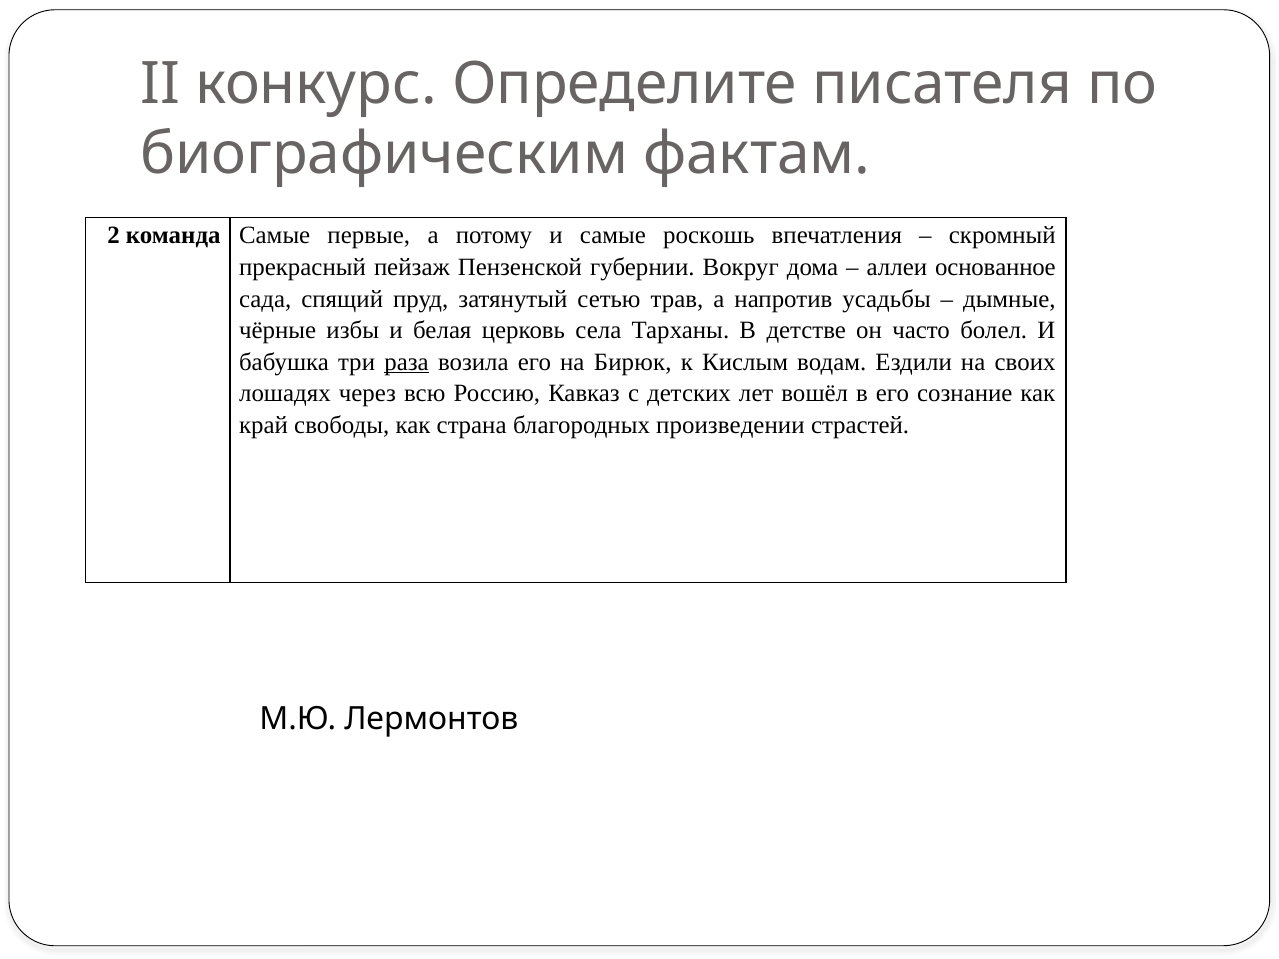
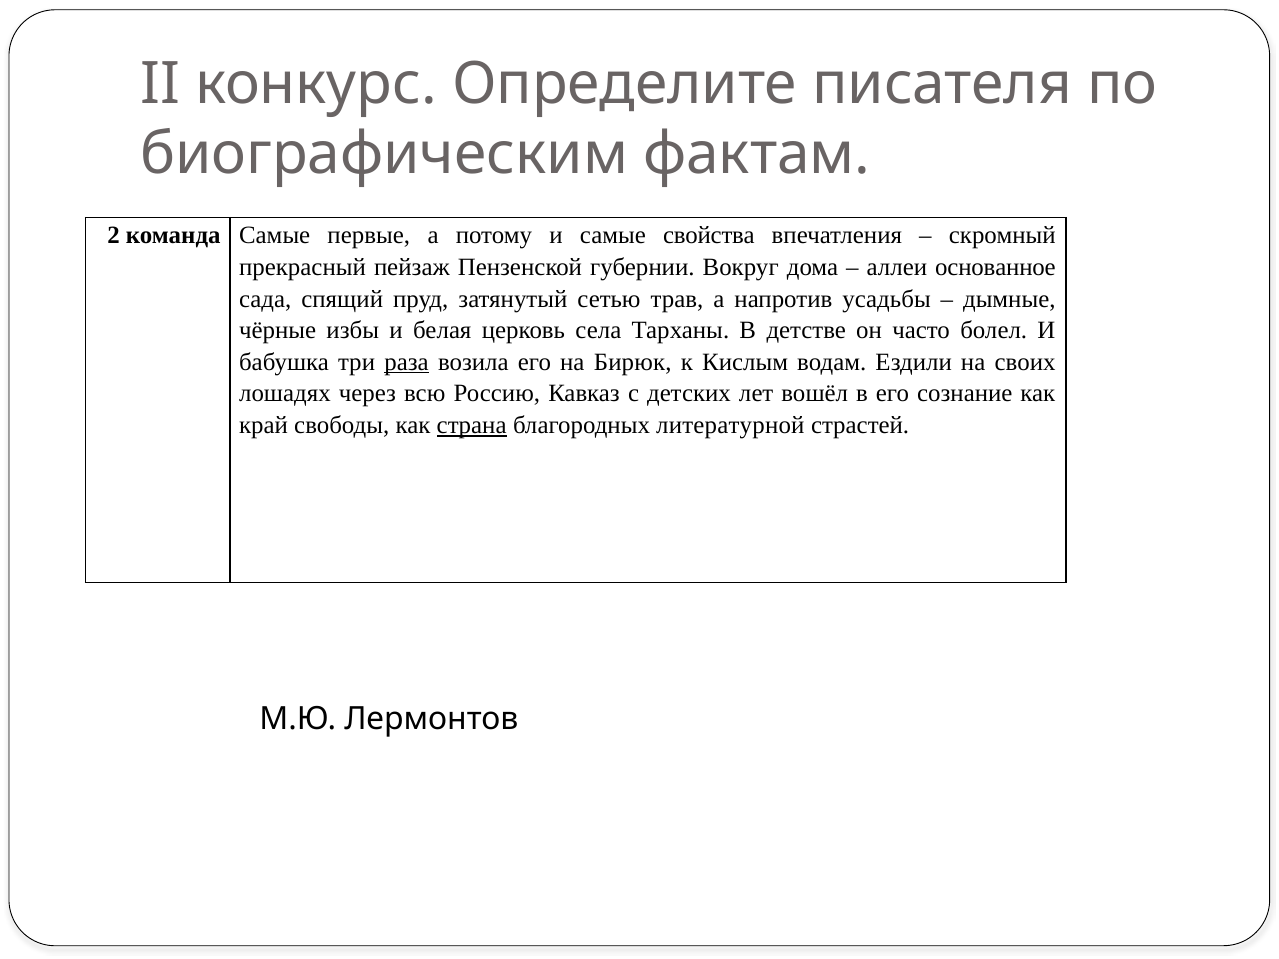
роскошь: роскошь -> свойства
страна underline: none -> present
произведении: произведении -> литературной
